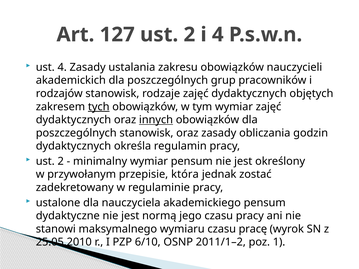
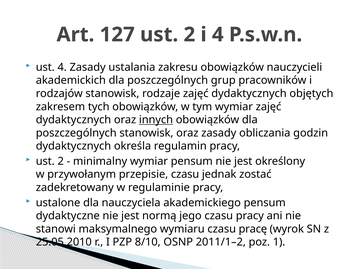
tych underline: present -> none
przepisie która: która -> czasu
6/10: 6/10 -> 8/10
